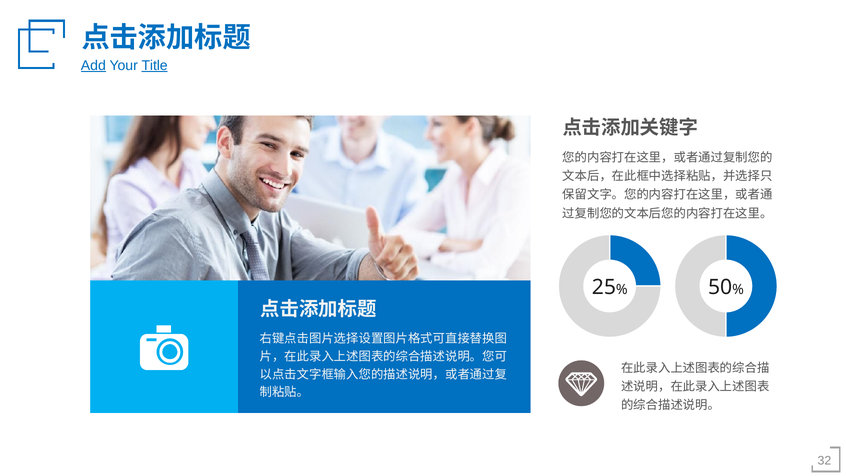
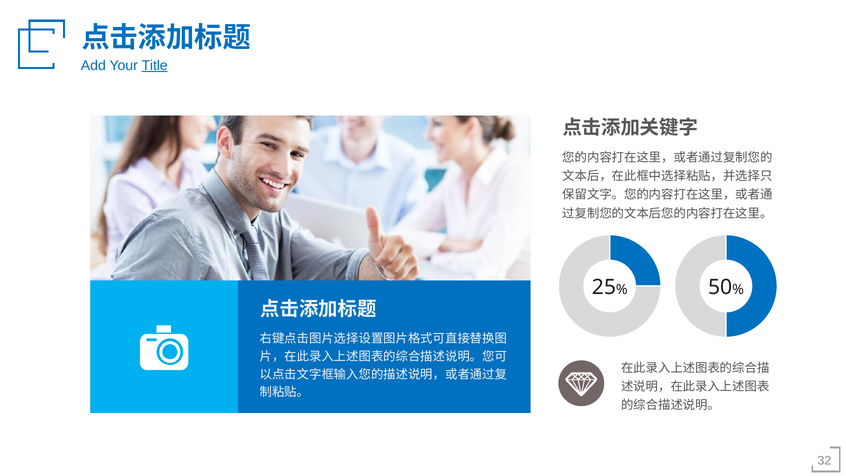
Add underline: present -> none
